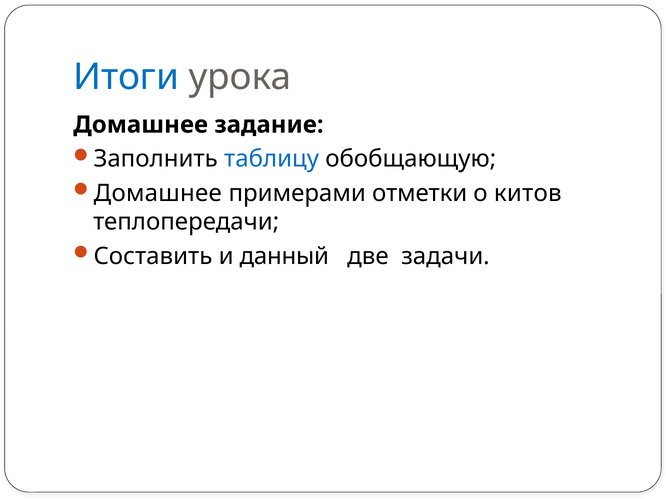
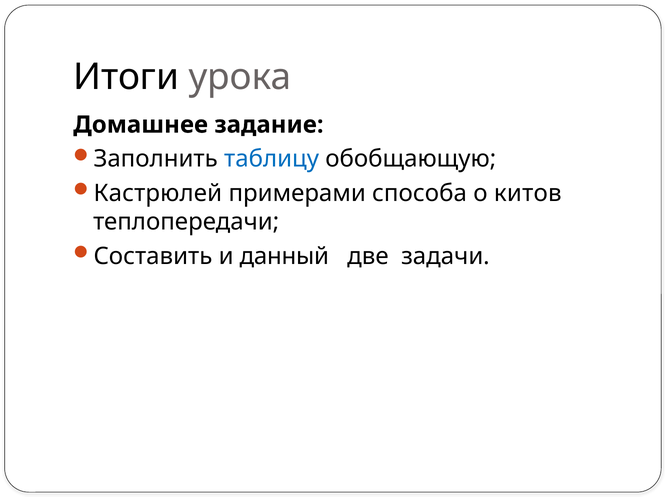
Итоги colour: blue -> black
Домашнее at (158, 193): Домашнее -> Кастрюлей
отметки: отметки -> способа
